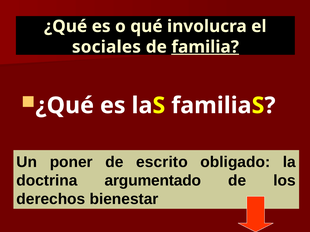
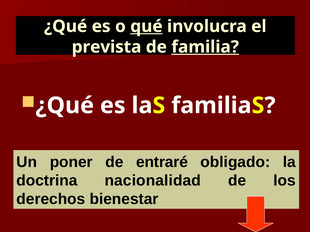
qué underline: none -> present
sociales: sociales -> prevista
escrito: escrito -> entraré
argumentado: argumentado -> nacionalidad
